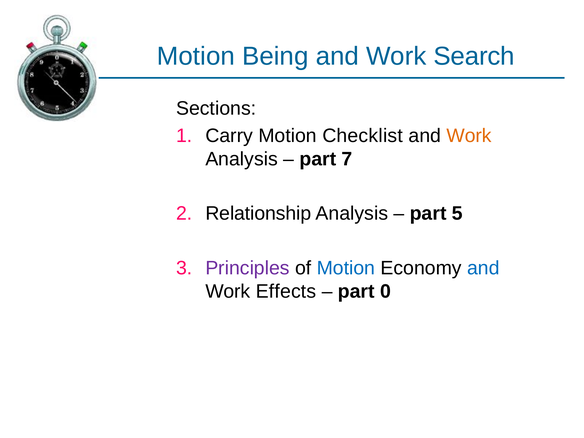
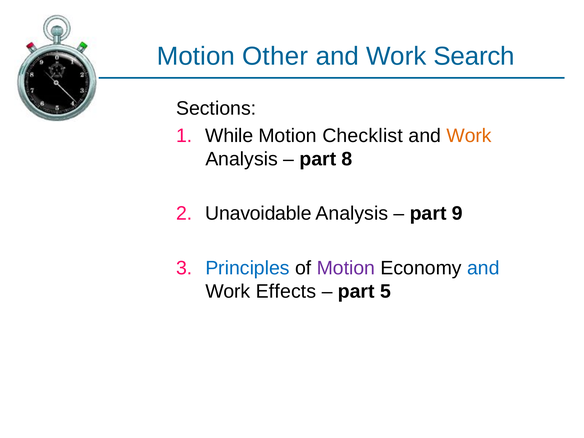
Being: Being -> Other
Carry: Carry -> While
7: 7 -> 8
Relationship: Relationship -> Unavoidable
5: 5 -> 9
Principles colour: purple -> blue
Motion at (346, 268) colour: blue -> purple
0: 0 -> 5
